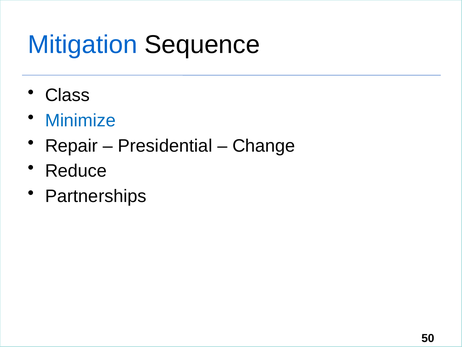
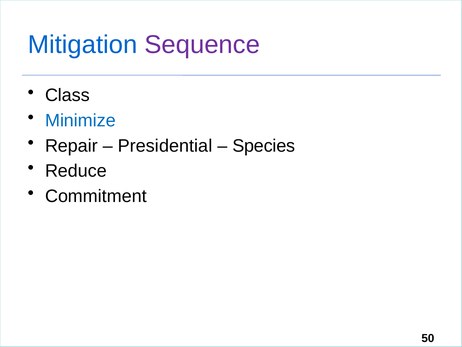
Sequence colour: black -> purple
Change: Change -> Species
Partnerships: Partnerships -> Commitment
